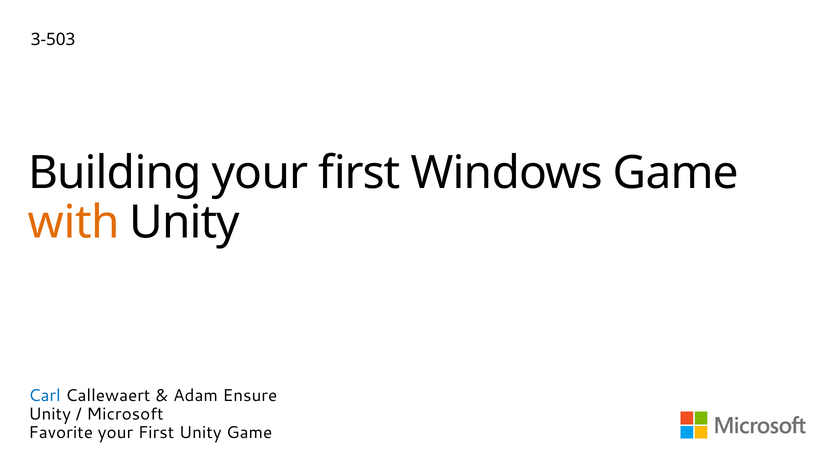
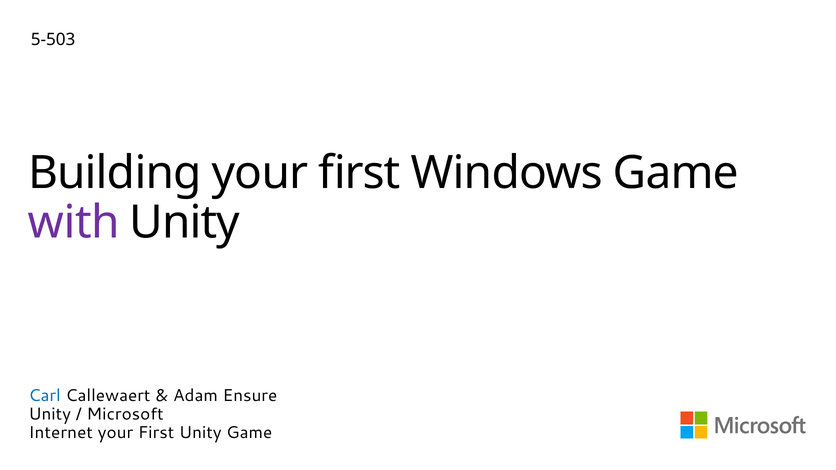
3-503: 3-503 -> 5-503
with colour: orange -> purple
Favorite: Favorite -> Internet
